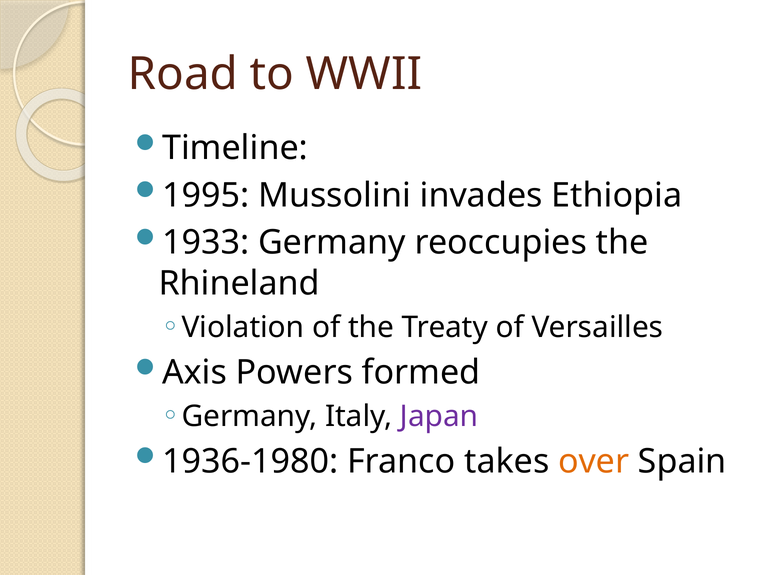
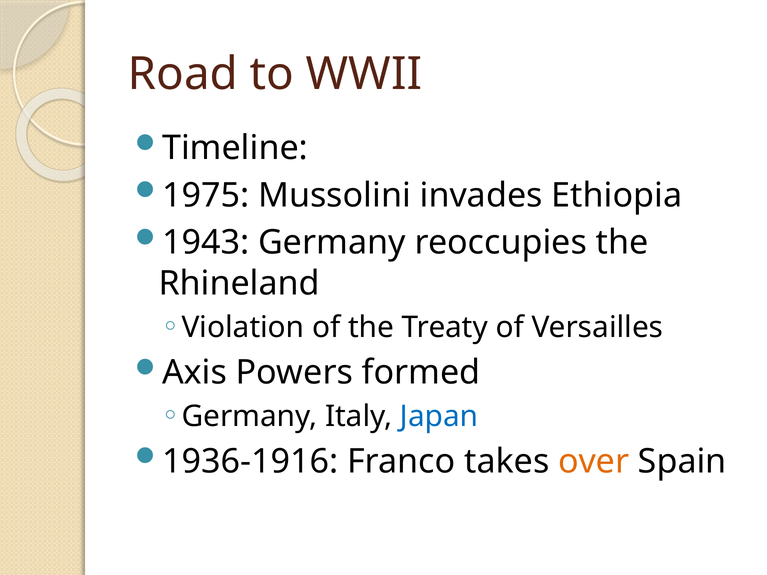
1995: 1995 -> 1975
1933: 1933 -> 1943
Japan colour: purple -> blue
1936-1980: 1936-1980 -> 1936-1916
